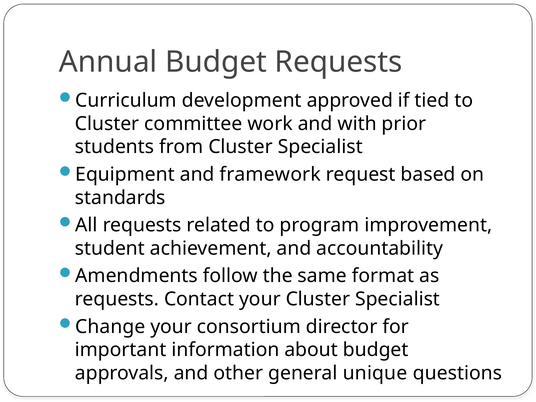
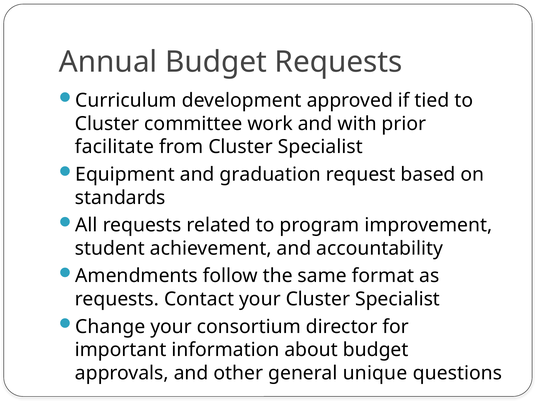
students: students -> facilitate
framework: framework -> graduation
